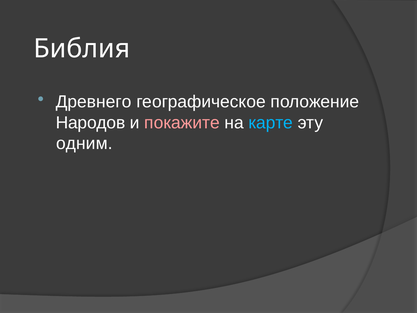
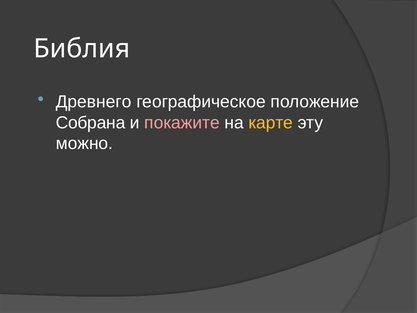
Народов: Народов -> Собрана
карте colour: light blue -> yellow
одним: одним -> можно
